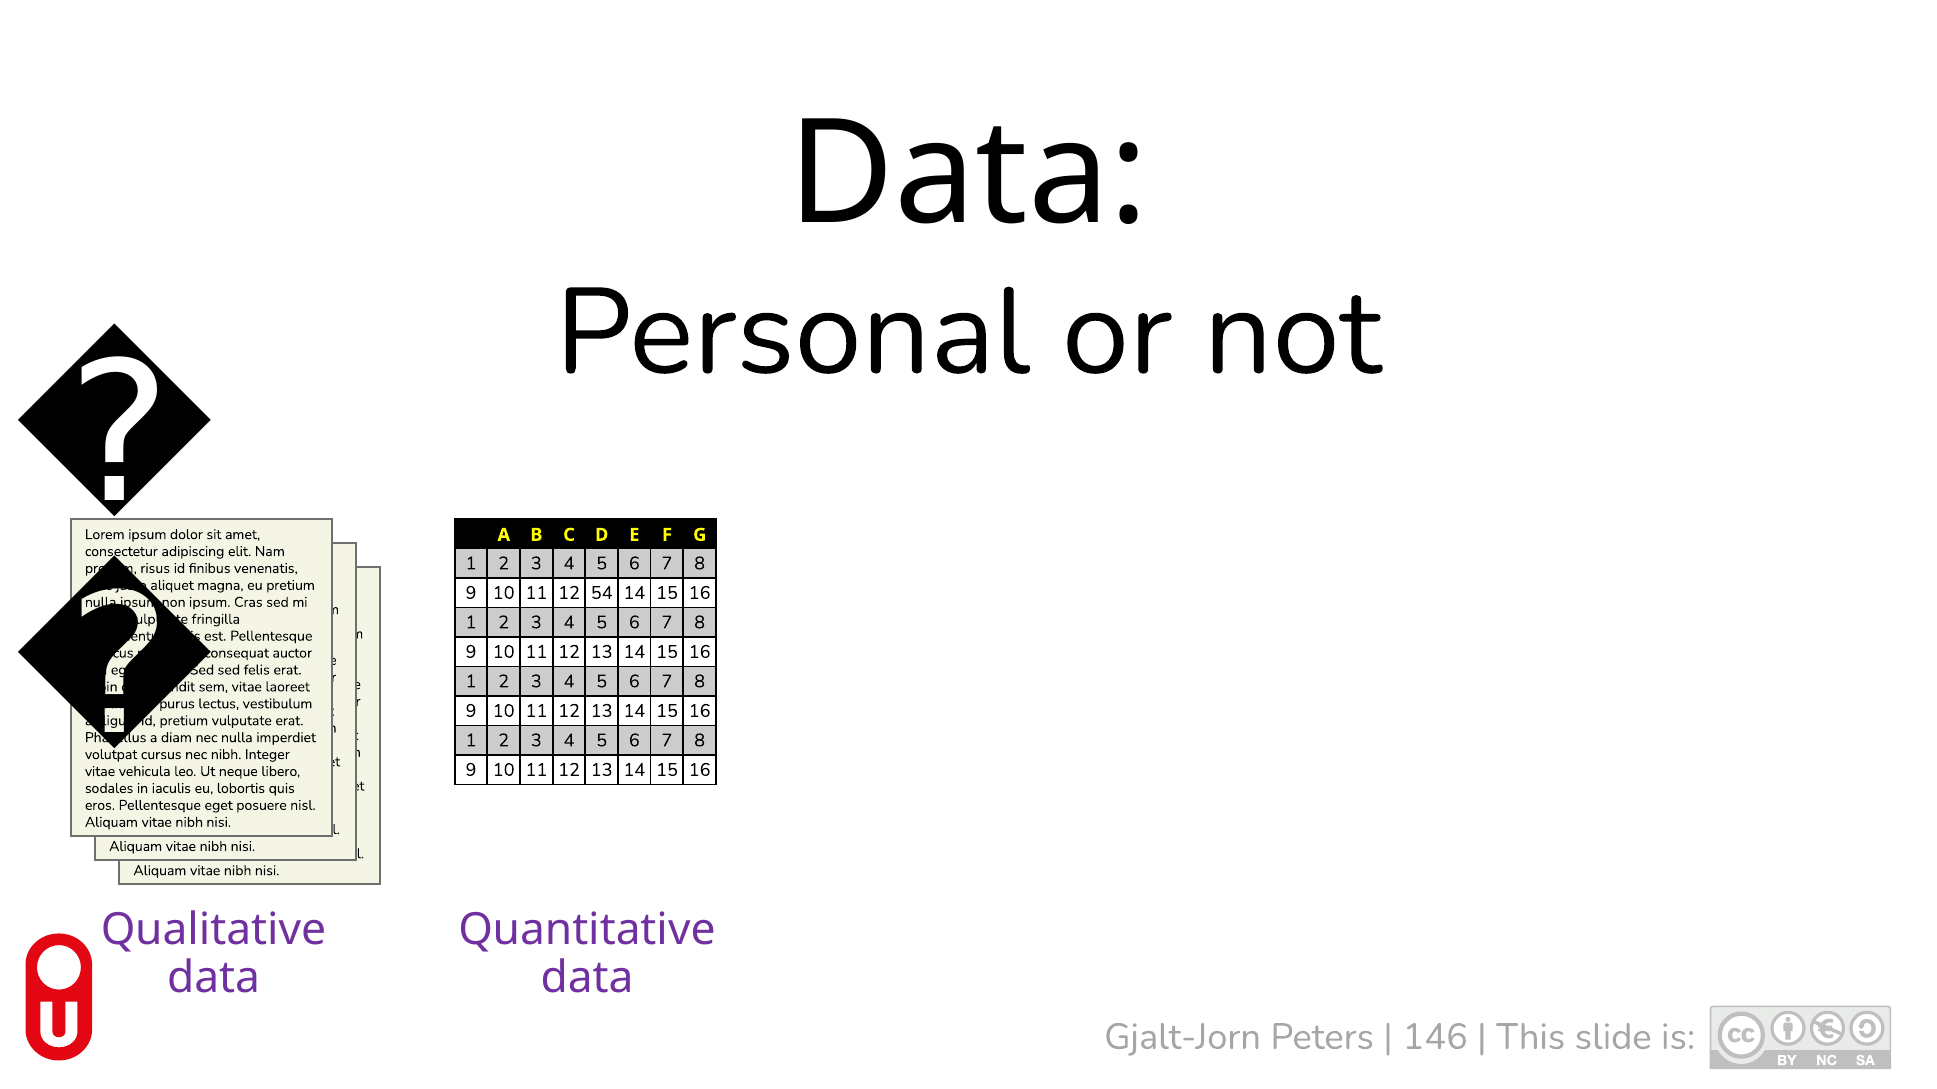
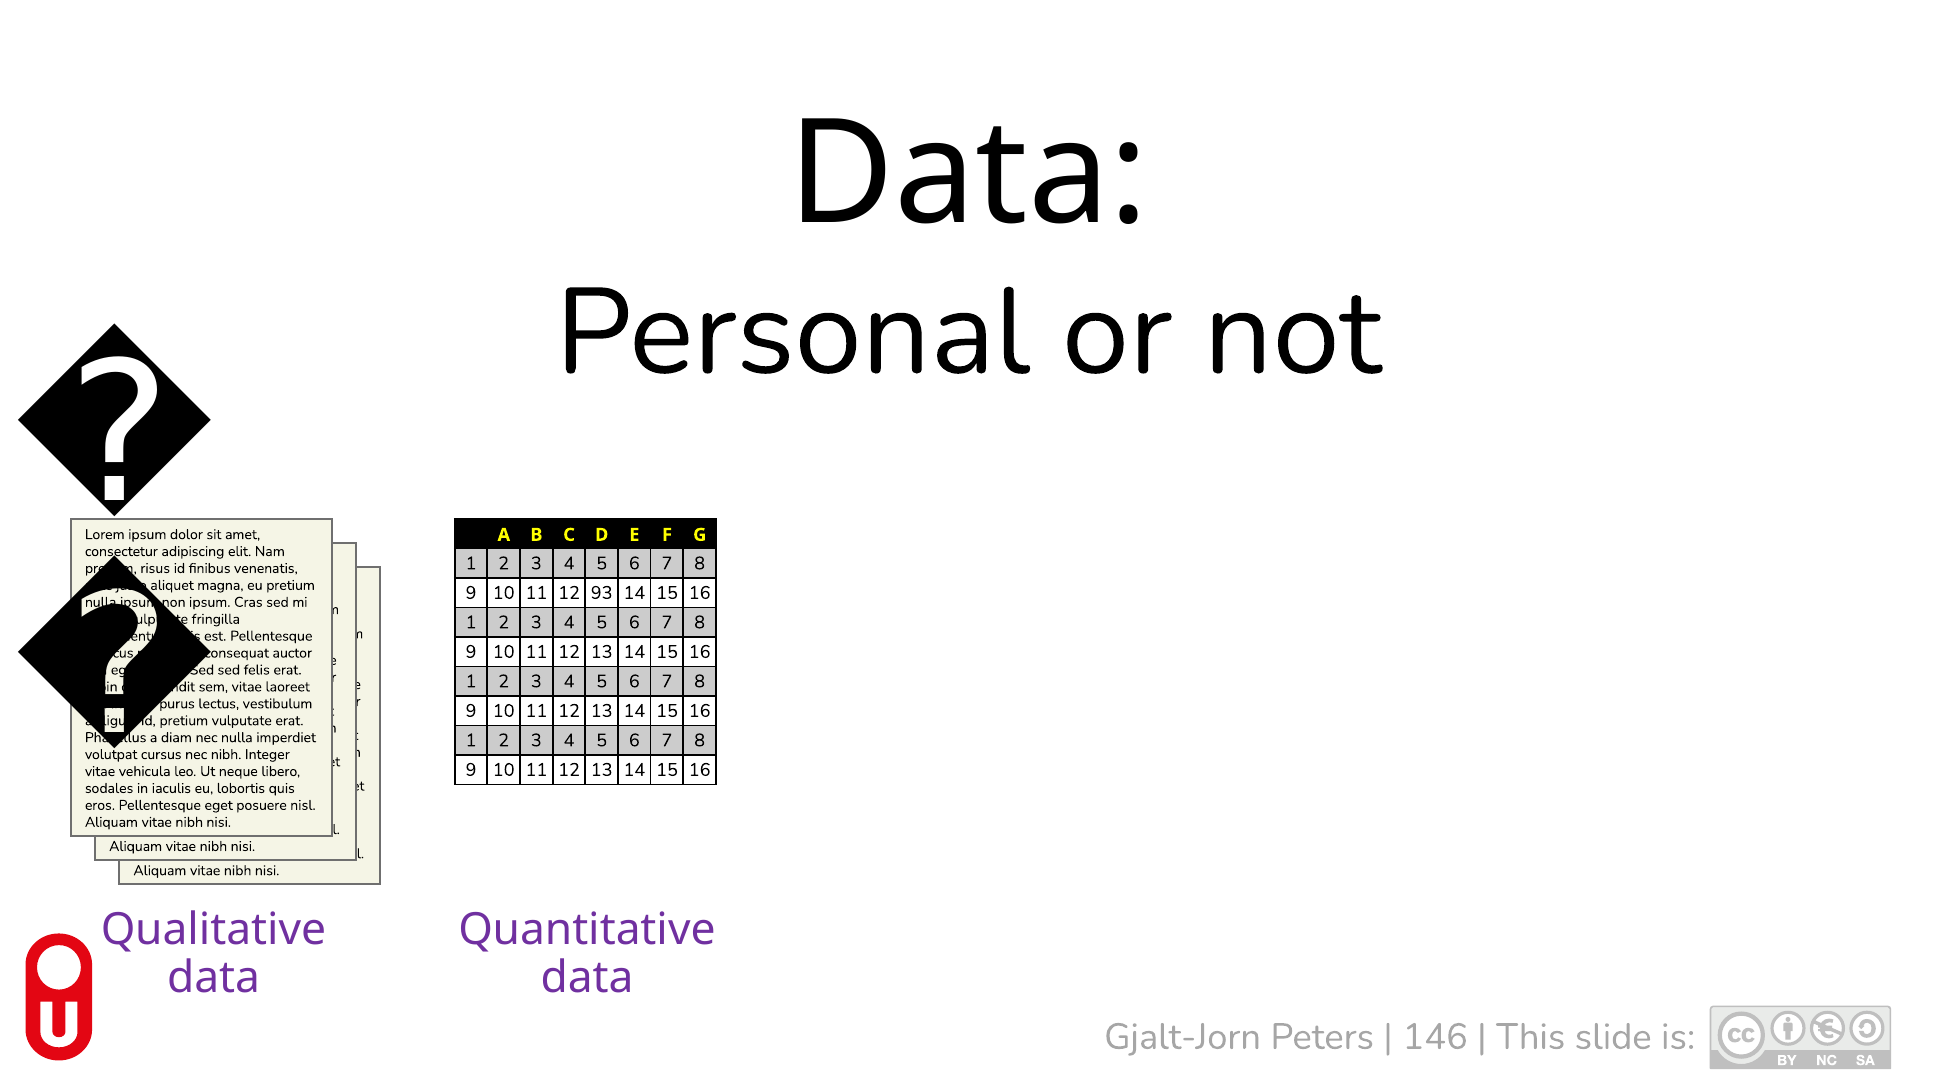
54: 54 -> 93
